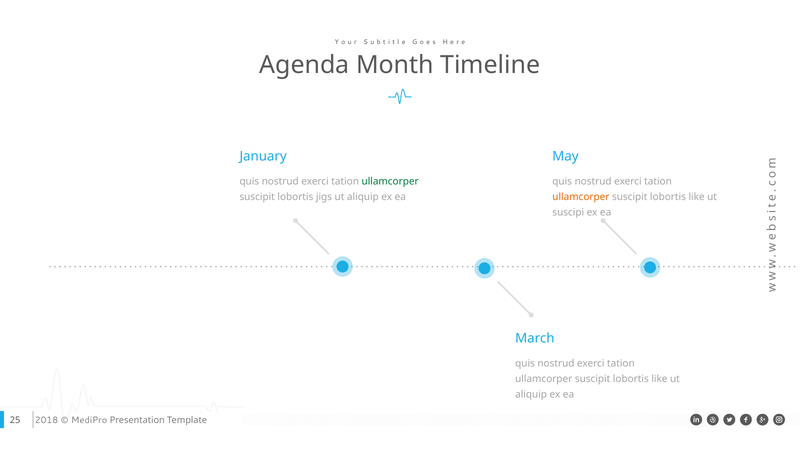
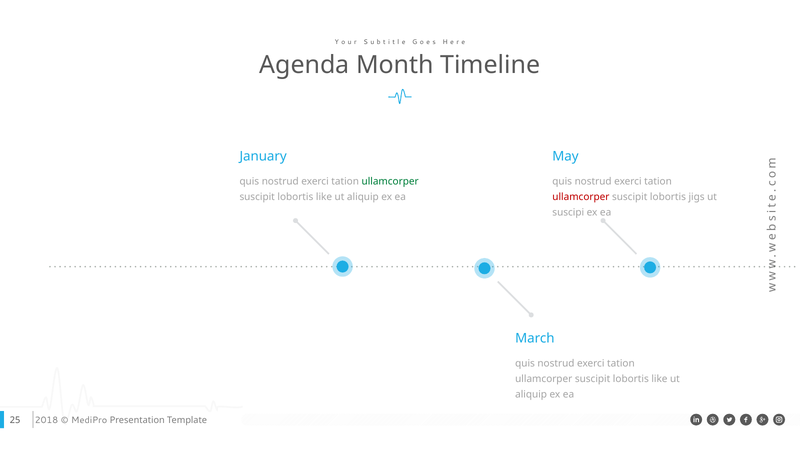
jigs at (324, 197): jigs -> like
ullamcorper at (581, 197) colour: orange -> red
like at (697, 197): like -> jigs
